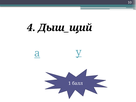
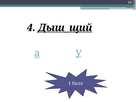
Дыш_щий underline: none -> present
